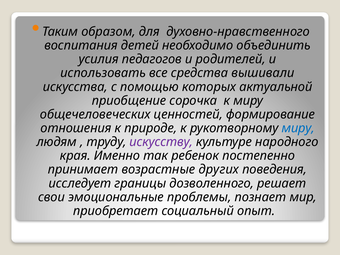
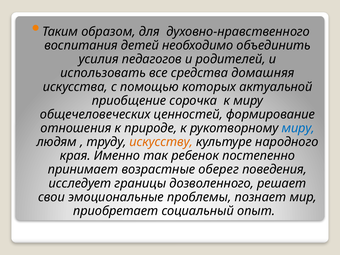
вышивали: вышивали -> домашняя
искусству colour: purple -> orange
других: других -> оберег
